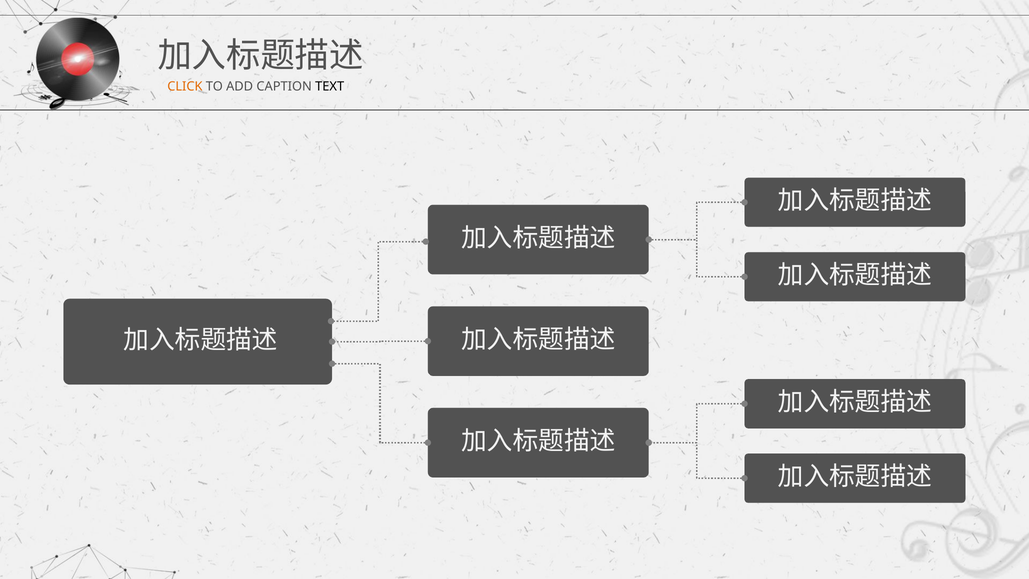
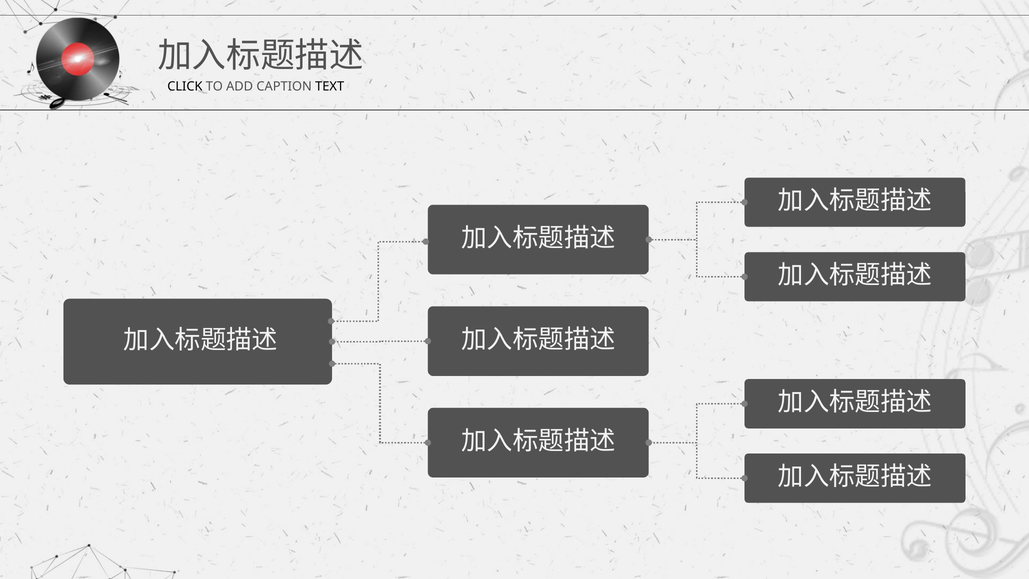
CLICK colour: orange -> black
